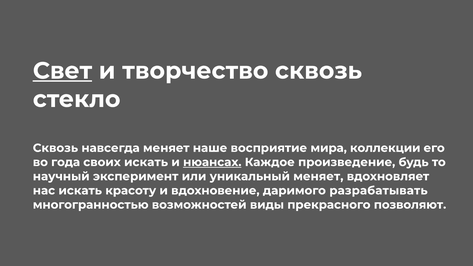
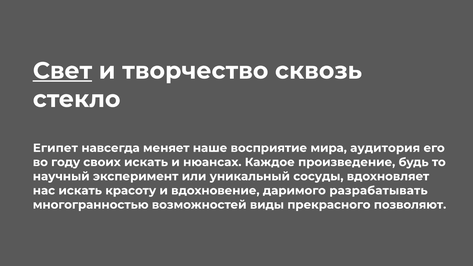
Сквозь at (55, 148): Сквозь -> Египет
коллекции: коллекции -> аудитория
года: года -> году
нюансах underline: present -> none
уникальный меняет: меняет -> сосуды
